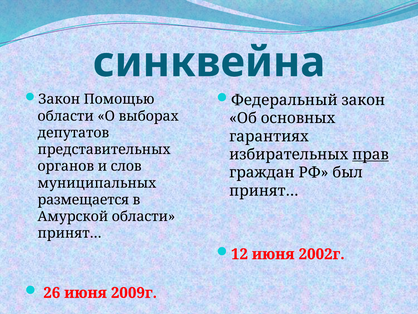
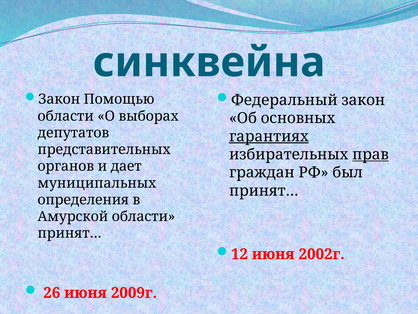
гарантиях underline: none -> present
слов: слов -> дает
размещается: размещается -> определения
